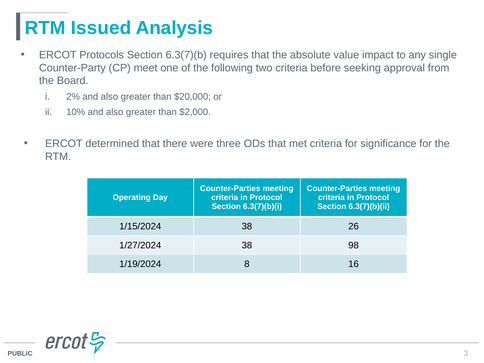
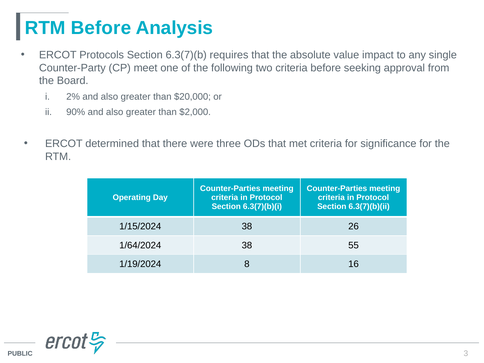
RTM Issued: Issued -> Before
10%: 10% -> 90%
1/27/2024: 1/27/2024 -> 1/64/2024
98: 98 -> 55
